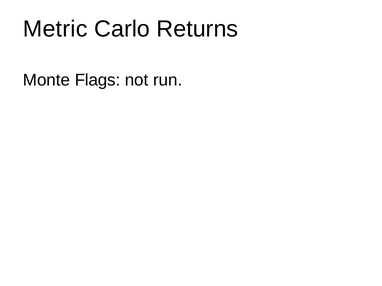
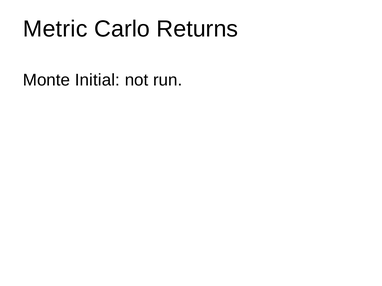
Flags: Flags -> Initial
